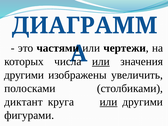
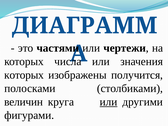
или at (101, 62) underline: present -> none
другими at (24, 75): другими -> которых
увеличить: увеличить -> получится
диктант: диктант -> величин
